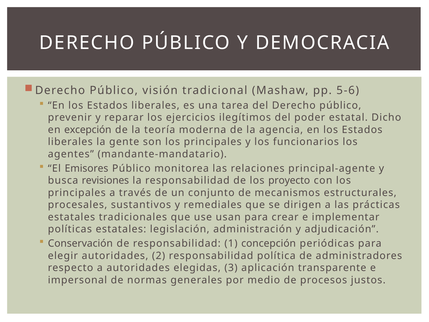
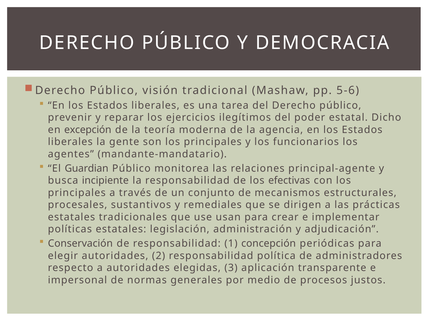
Emisores: Emisores -> Guardian
revisiones: revisiones -> incipiente
proyecto: proyecto -> efectivas
